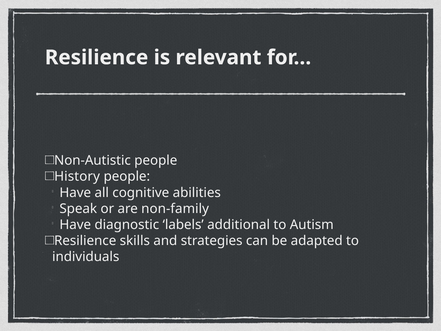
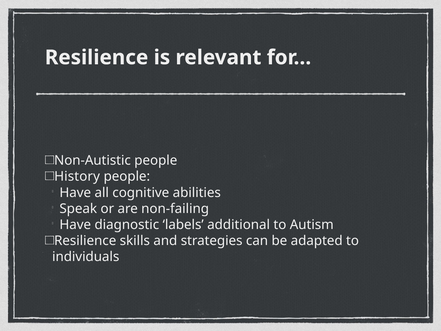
non-family: non-family -> non-failing
